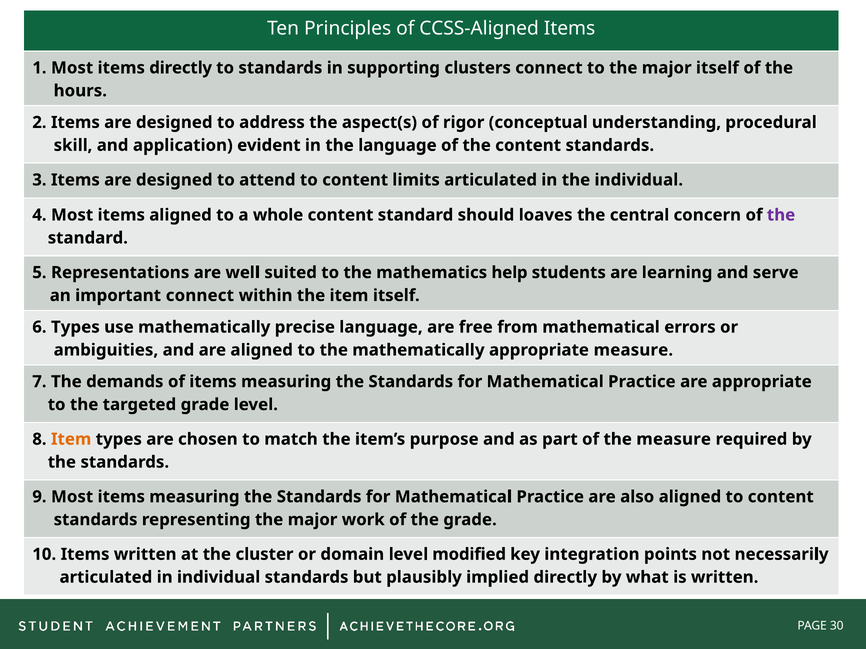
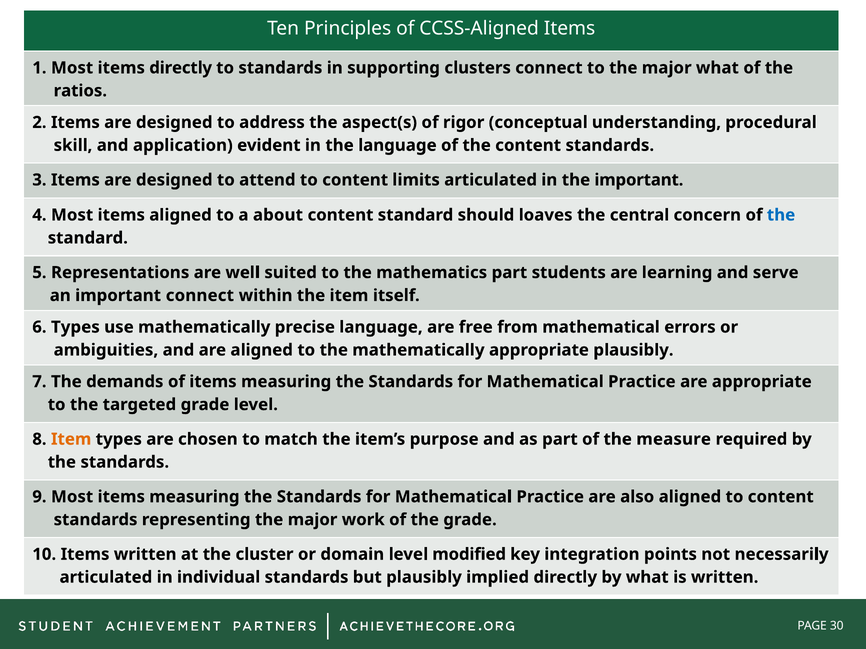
major itself: itself -> what
hours: hours -> ratios
the individual: individual -> important
whole: whole -> about
the at (781, 215) colour: purple -> blue
mathematics help: help -> part
appropriate measure: measure -> plausibly
